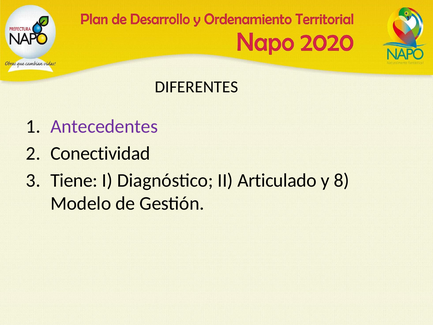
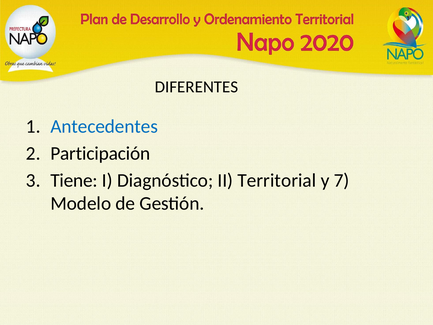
Antecedentes colour: purple -> blue
Conectividad: Conectividad -> Participación
Articulado: Articulado -> Territorial
8: 8 -> 7
